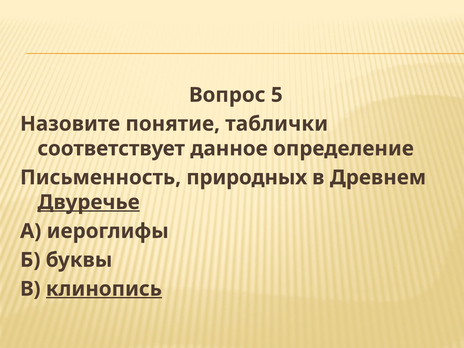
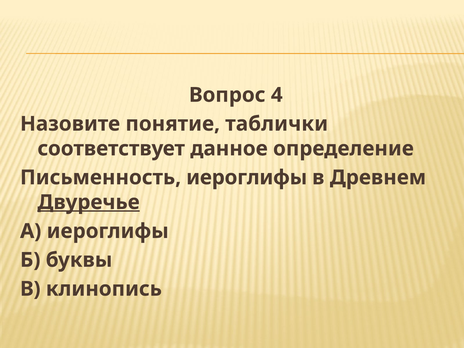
5: 5 -> 4
Письменность природных: природных -> иероглифы
клинопись underline: present -> none
